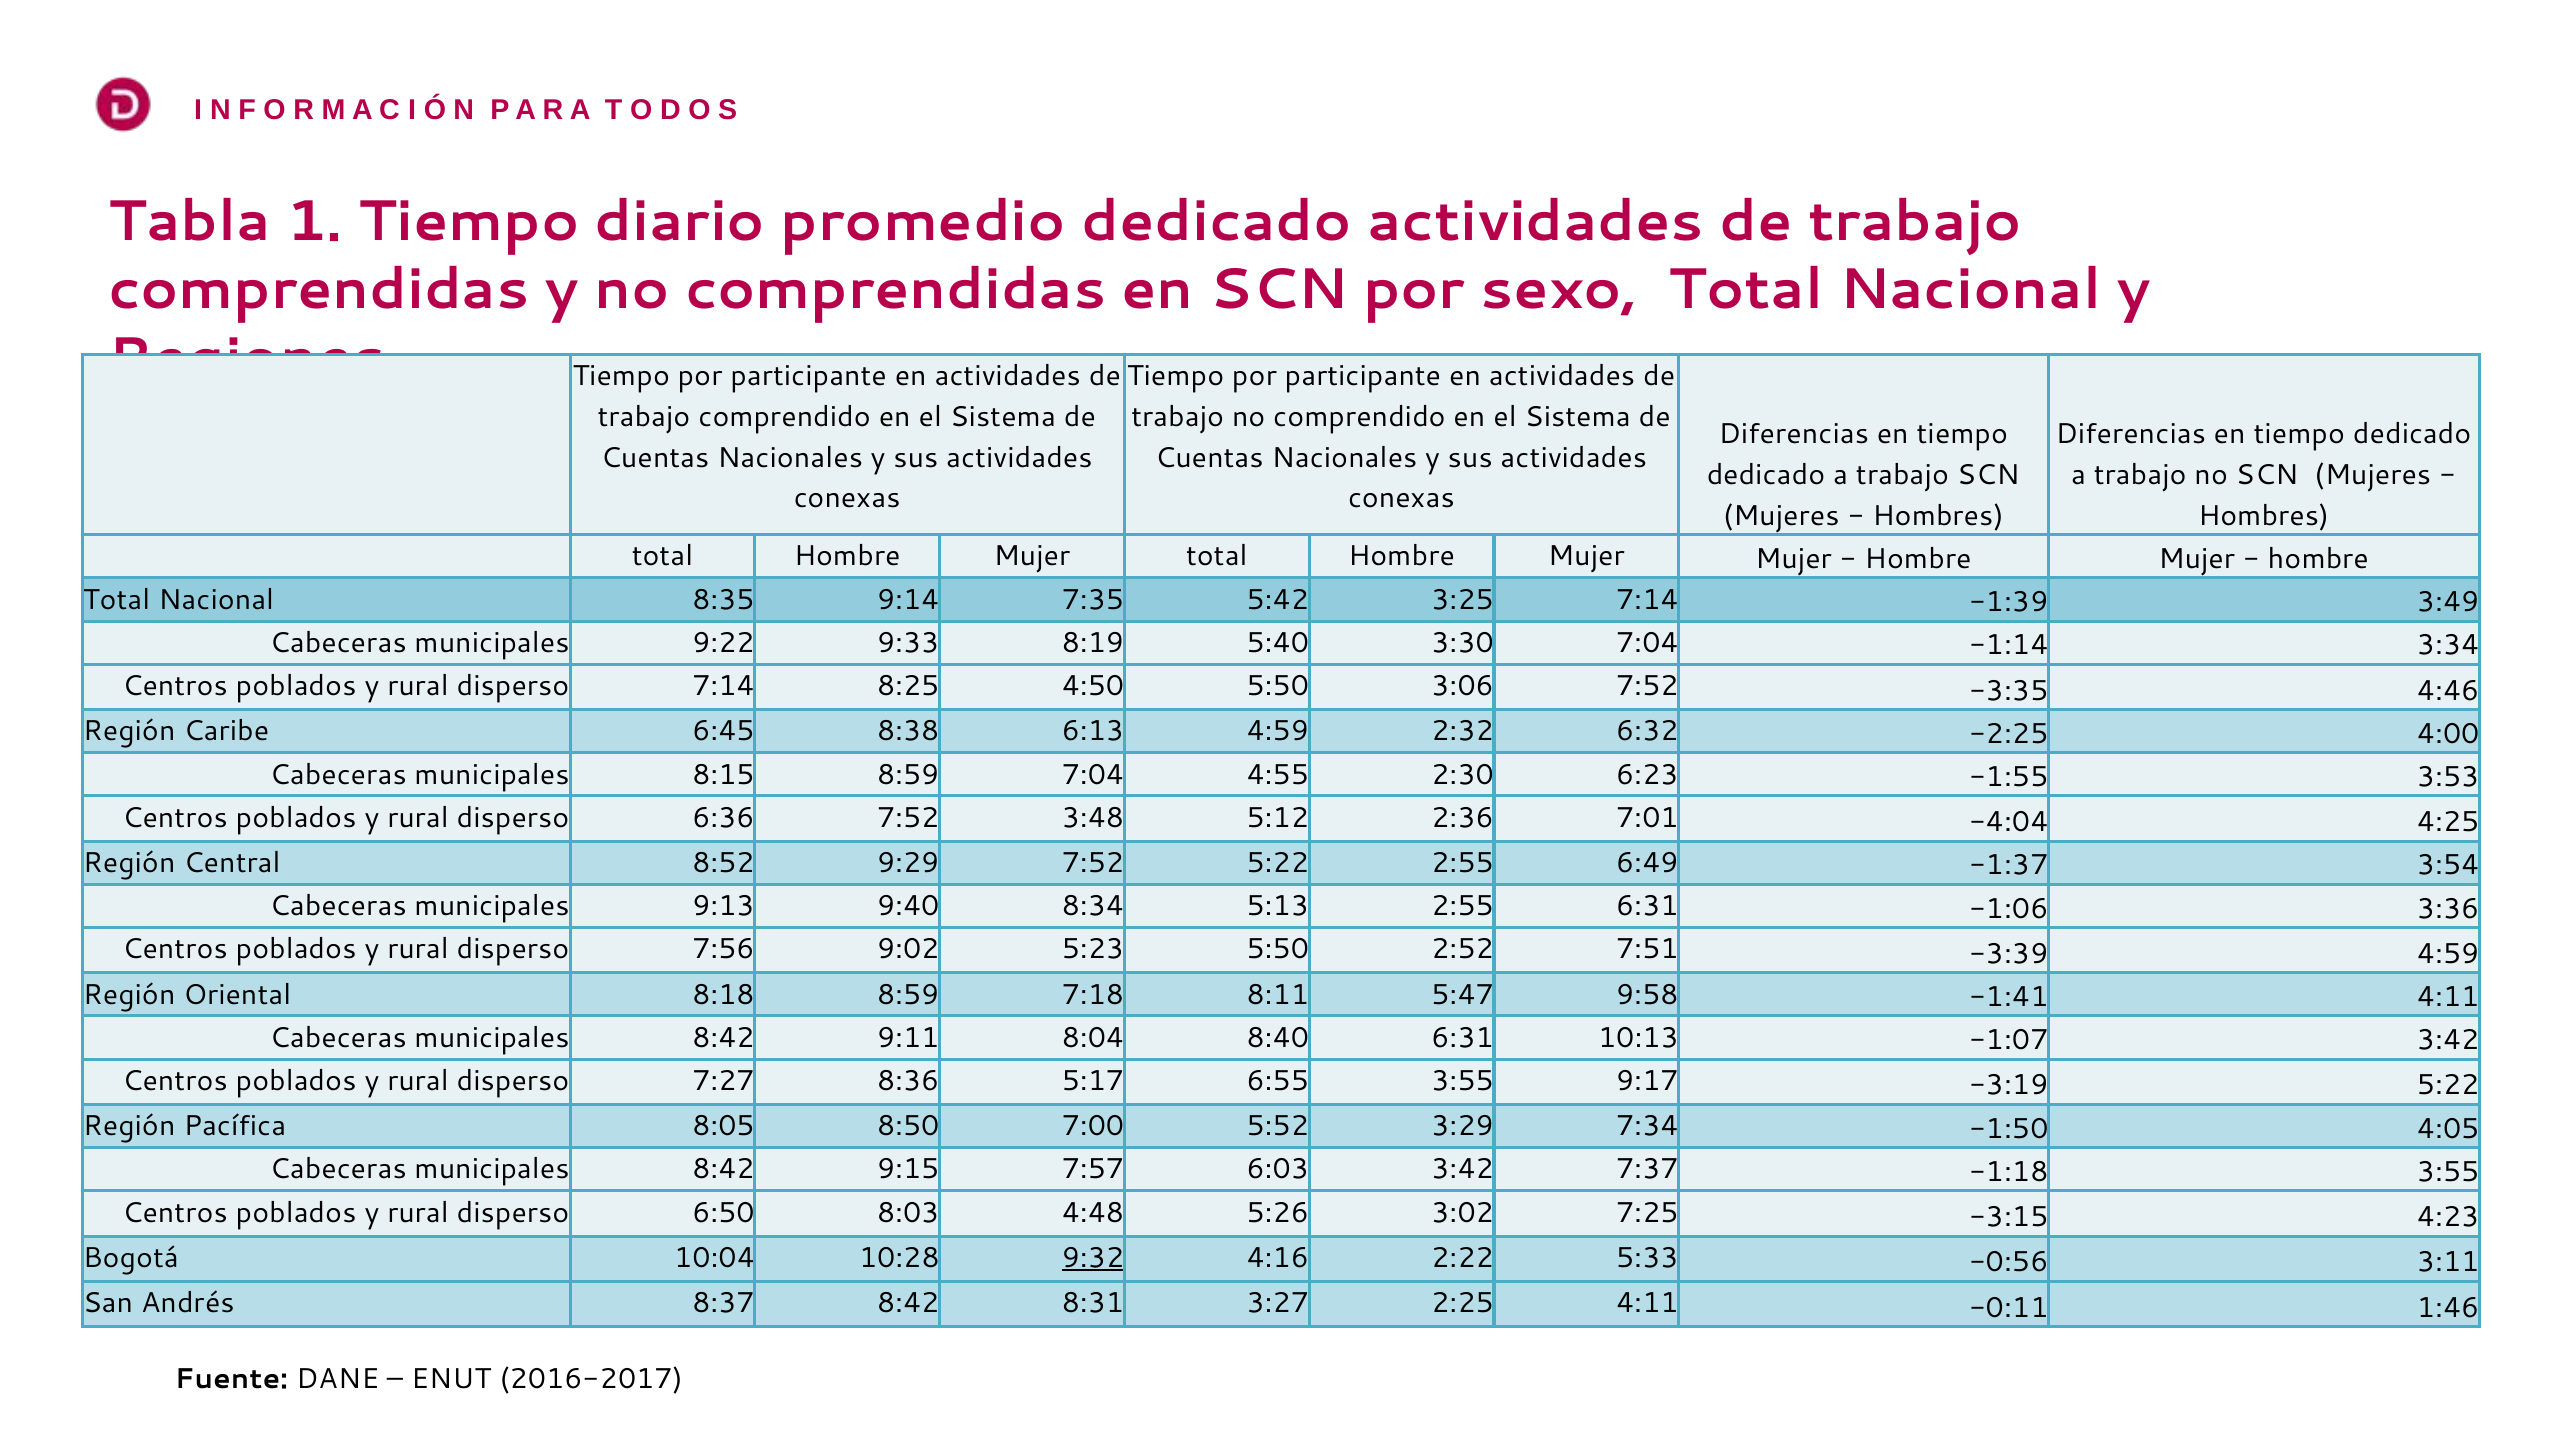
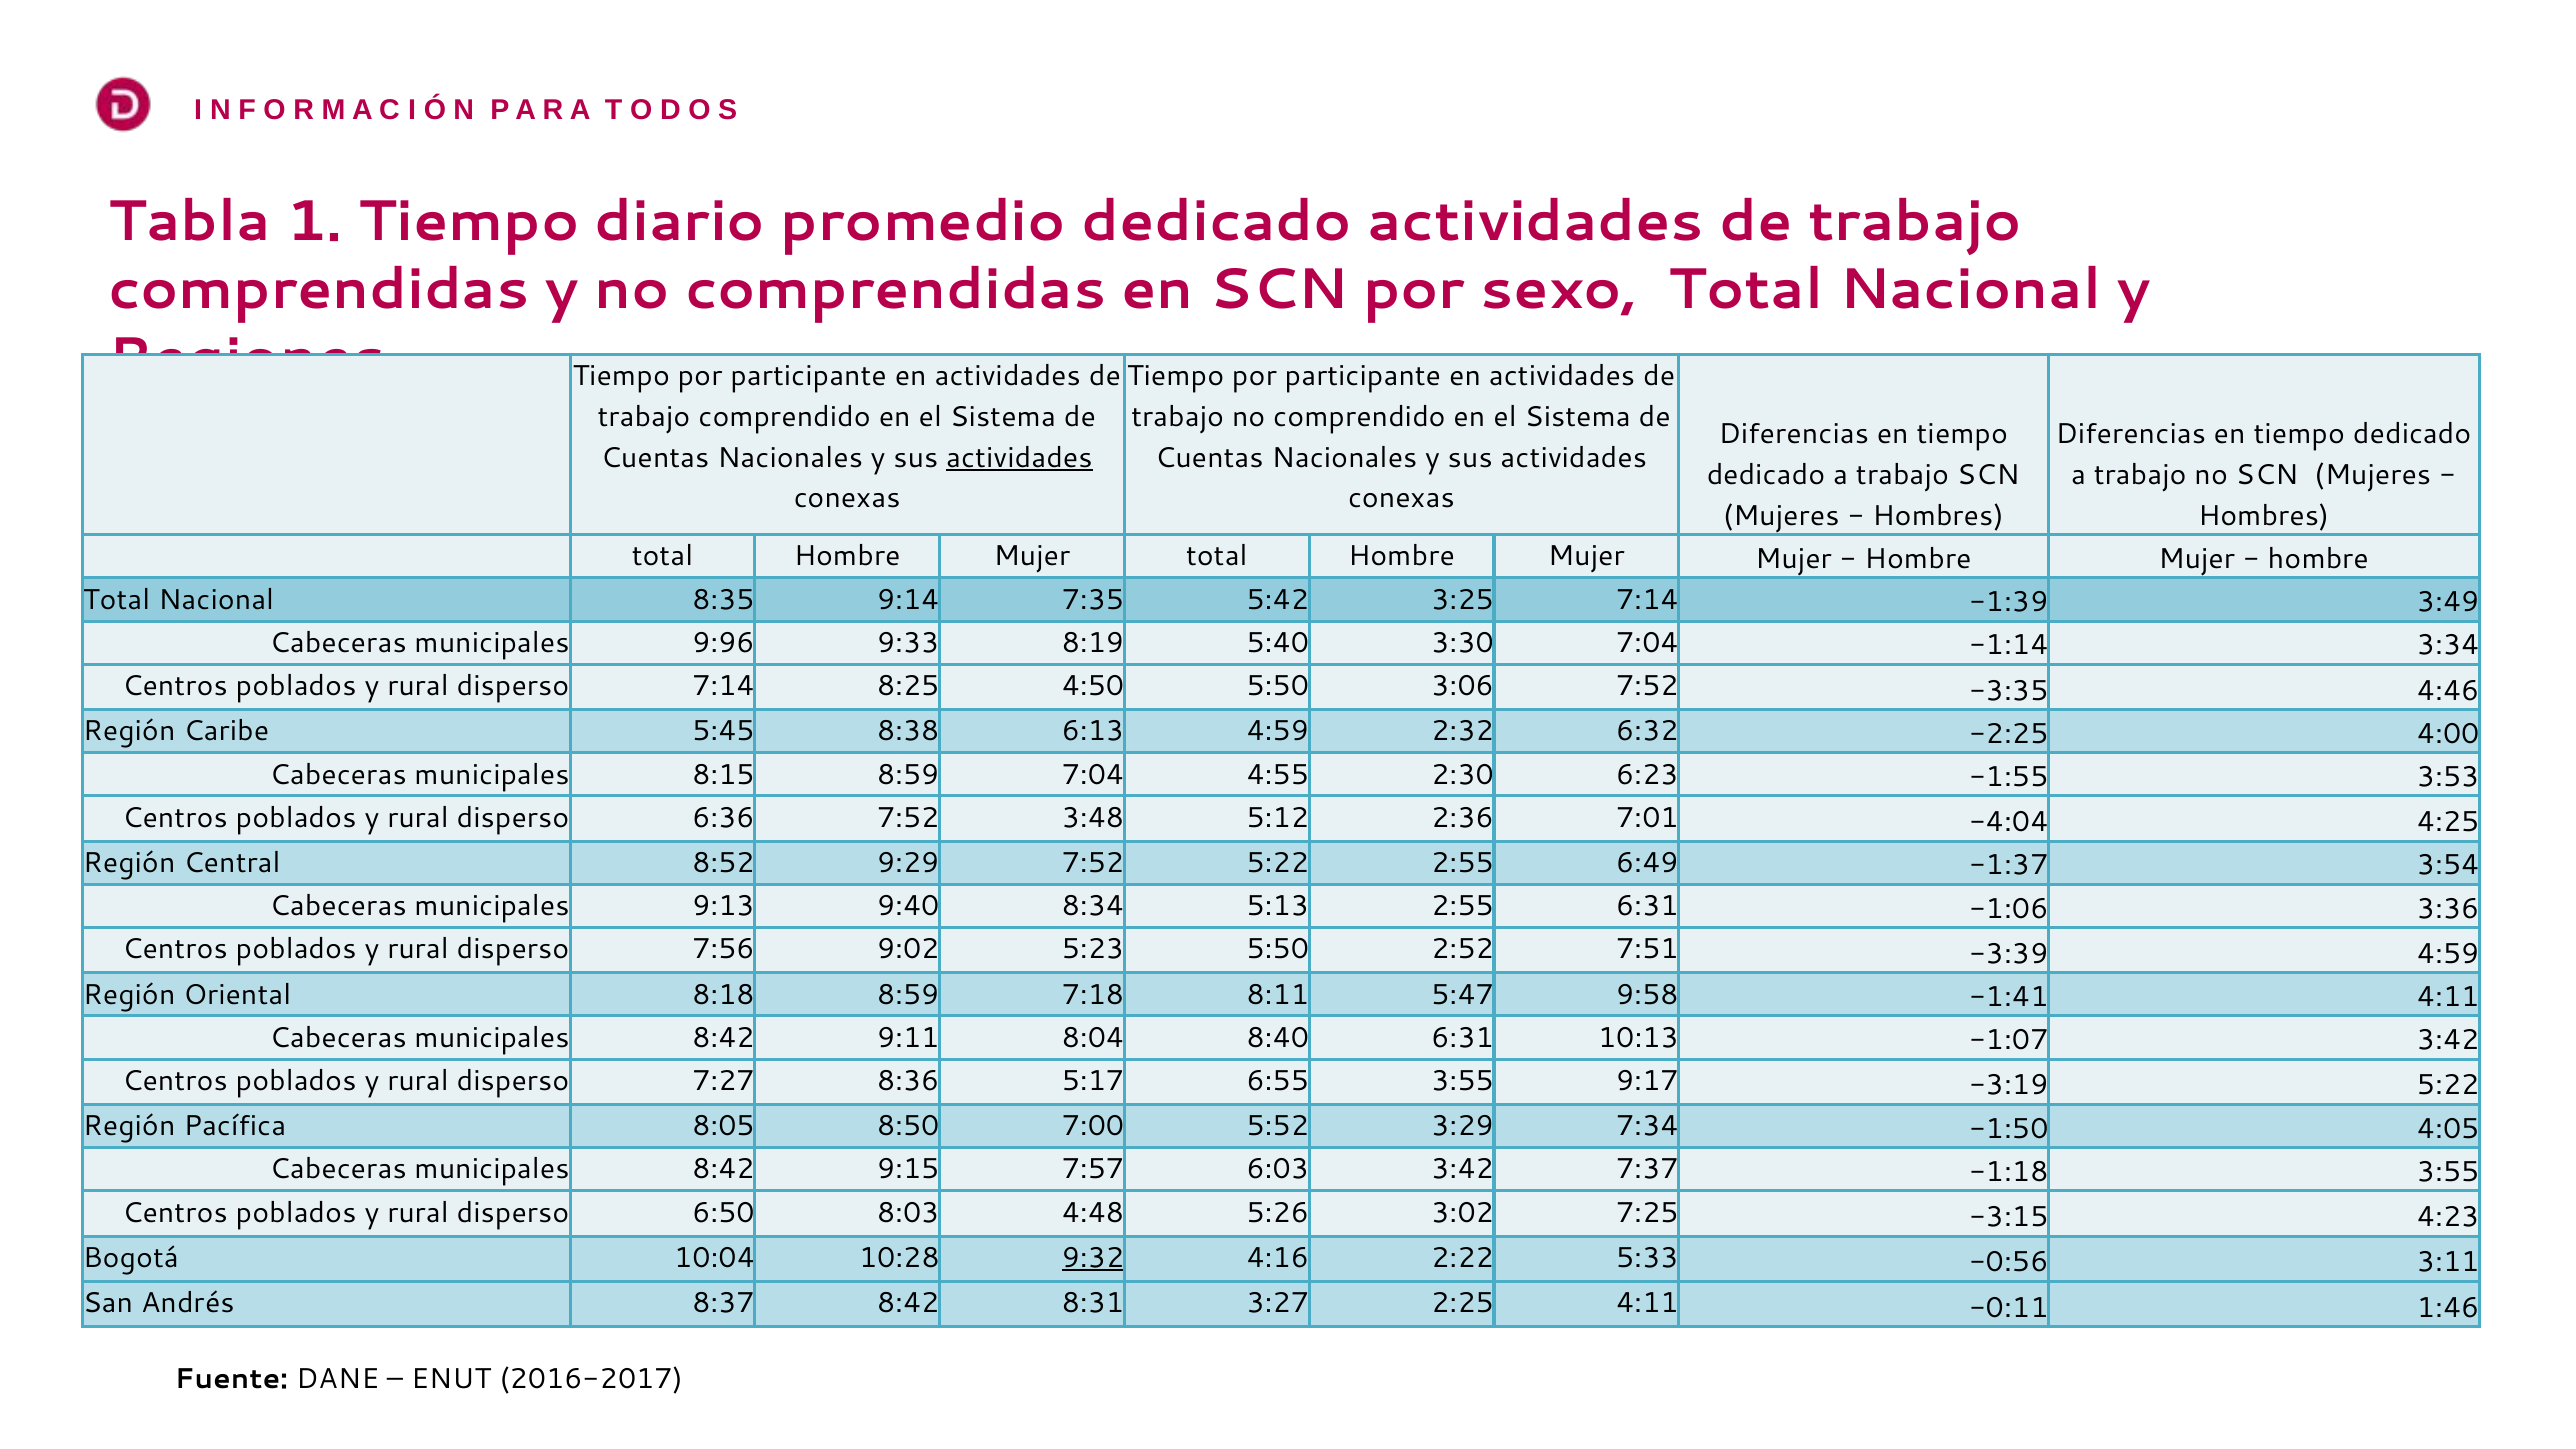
actividades at (1019, 458) underline: none -> present
9:22: 9:22 -> 9:96
6:45: 6:45 -> 5:45
